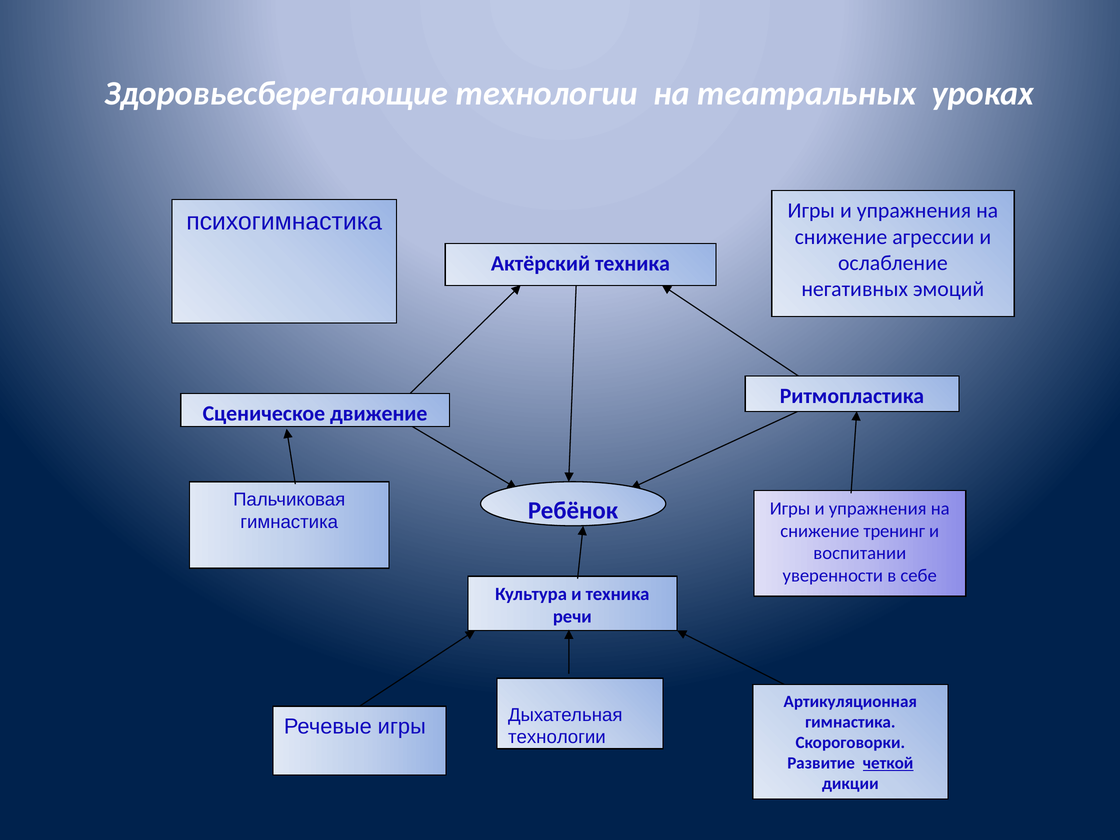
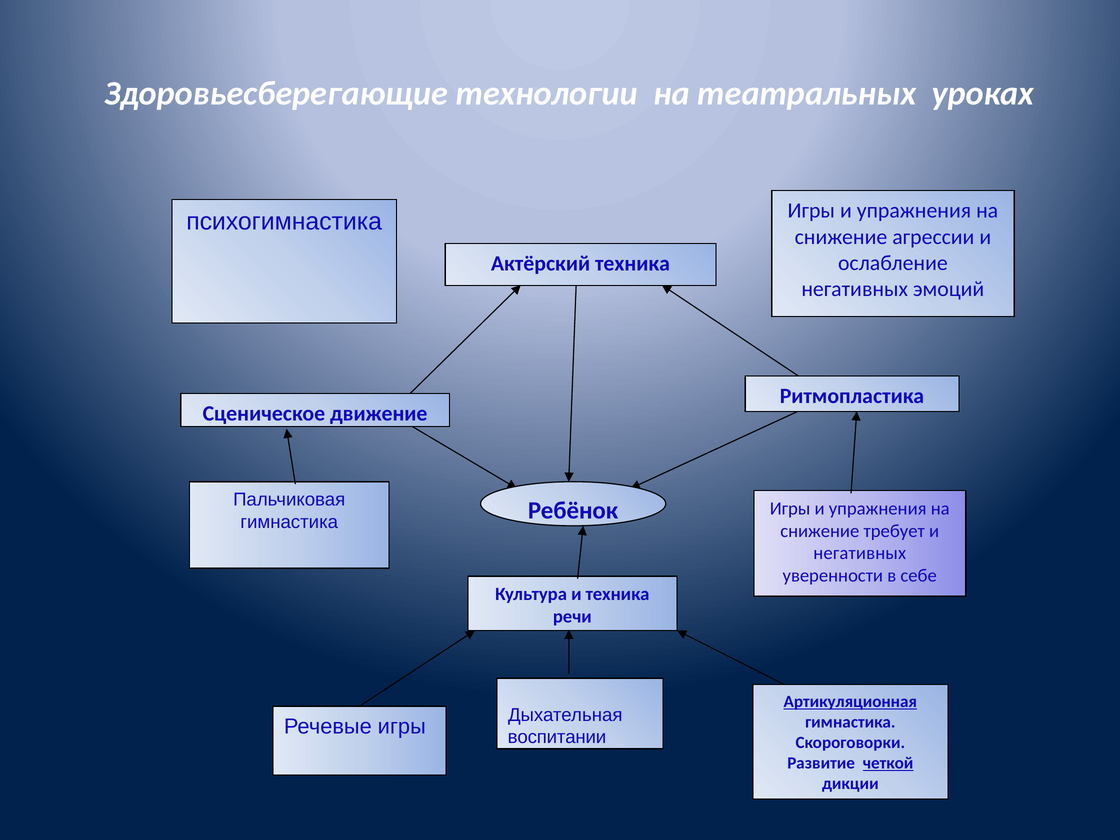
тренинг: тренинг -> требует
воспитании at (860, 553): воспитании -> негативных
Артикуляционная underline: none -> present
технологии at (557, 737): технологии -> воспитании
